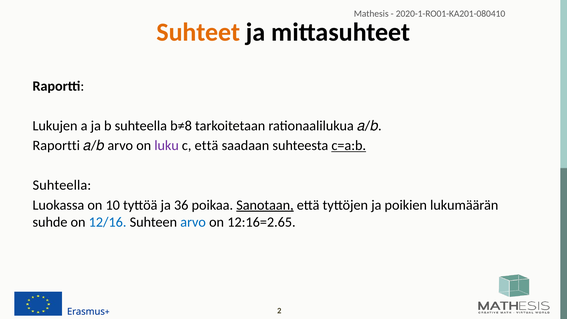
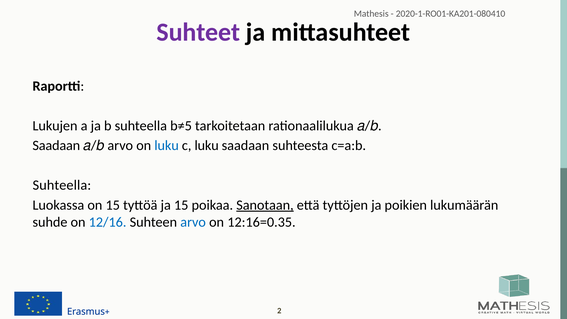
Suhteet colour: orange -> purple
b≠8: b≠8 -> b≠5
Raportti at (56, 146): Raportti -> Saadaan
luku at (167, 146) colour: purple -> blue
c että: että -> luku
c=a:b underline: present -> none
on 10: 10 -> 15
ja 36: 36 -> 15
12:16=2.65: 12:16=2.65 -> 12:16=0.35
